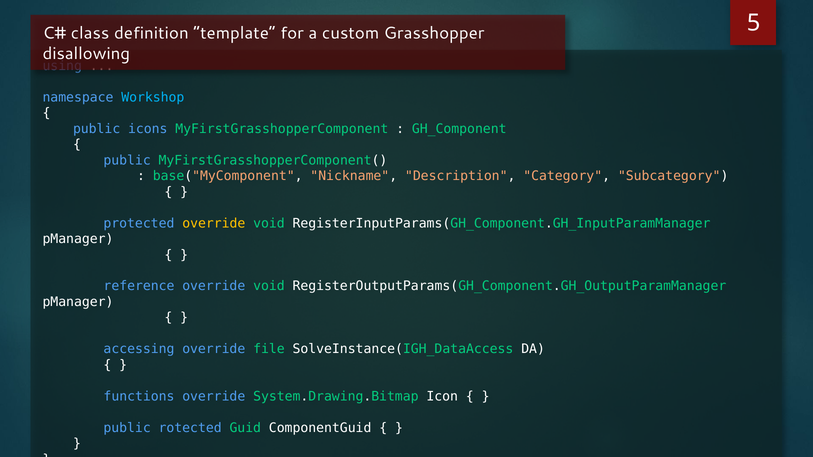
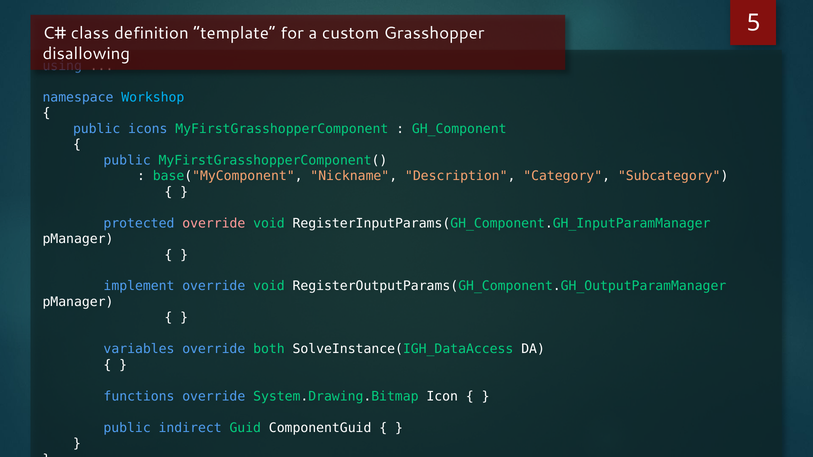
override at (214, 223) colour: yellow -> pink
reference: reference -> implement
accessing: accessing -> variables
file: file -> both
rotected: rotected -> indirect
